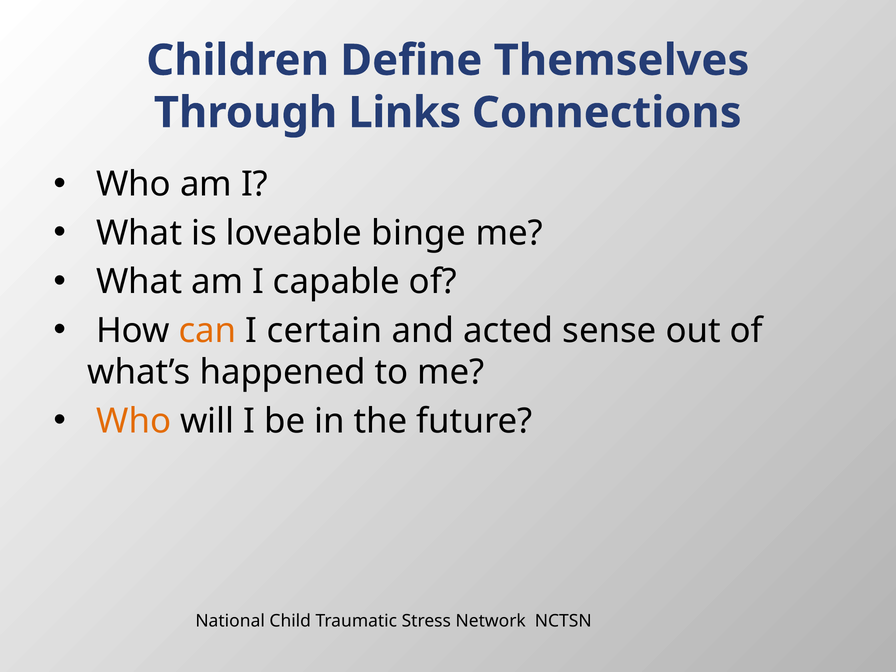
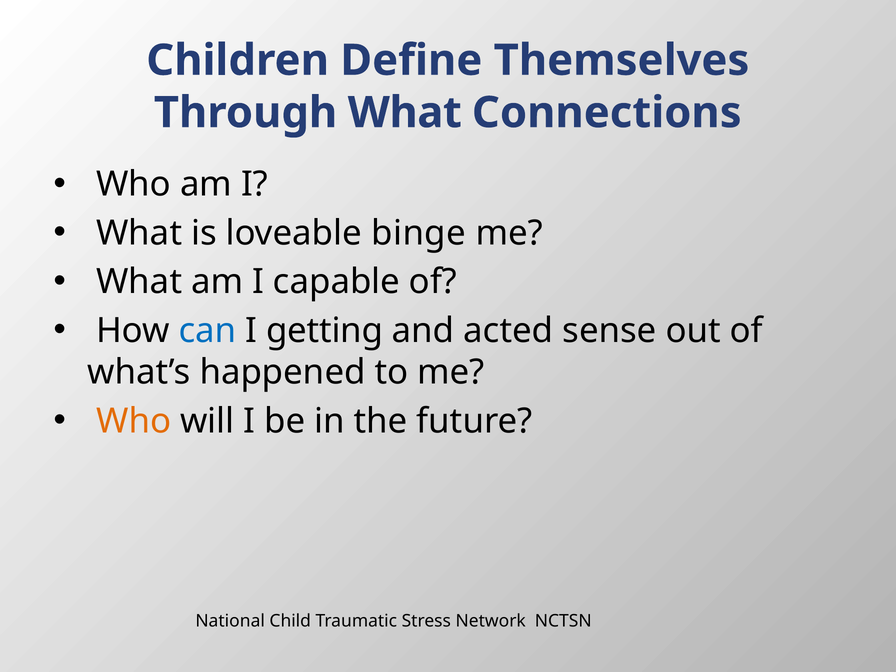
Through Links: Links -> What
can colour: orange -> blue
certain: certain -> getting
